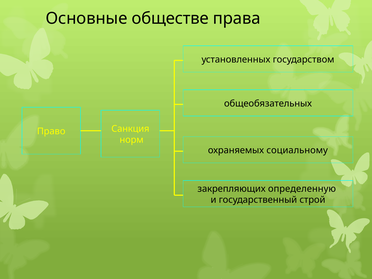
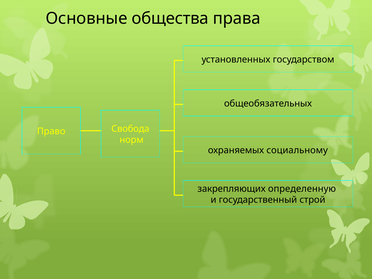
обществе: обществе -> общества
Санкция: Санкция -> Свобода
